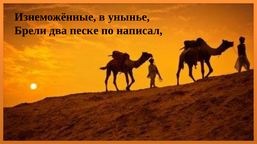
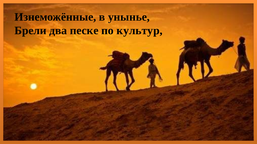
написал: написал -> культур
